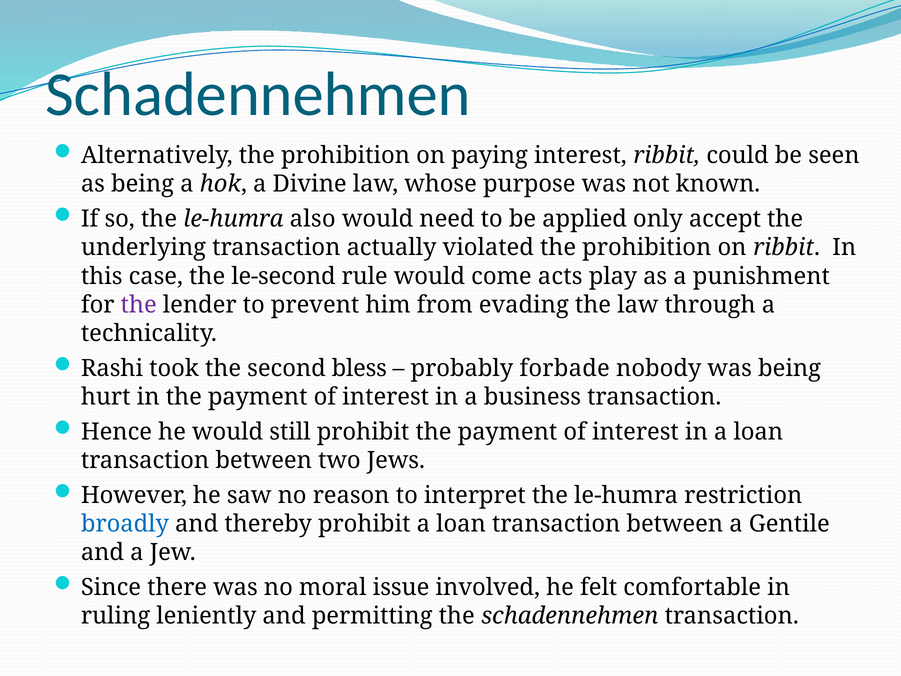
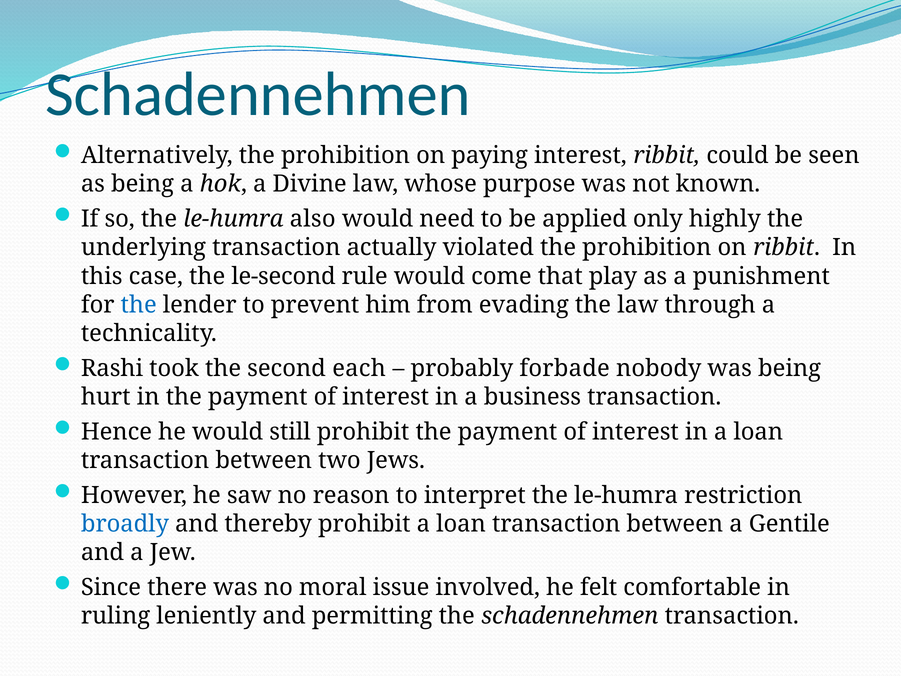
accept: accept -> highly
acts: acts -> that
the at (139, 305) colour: purple -> blue
bless: bless -> each
